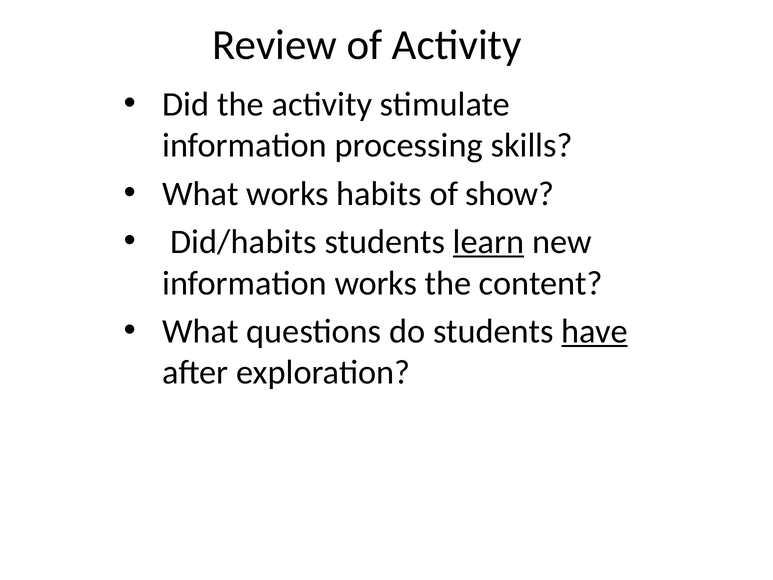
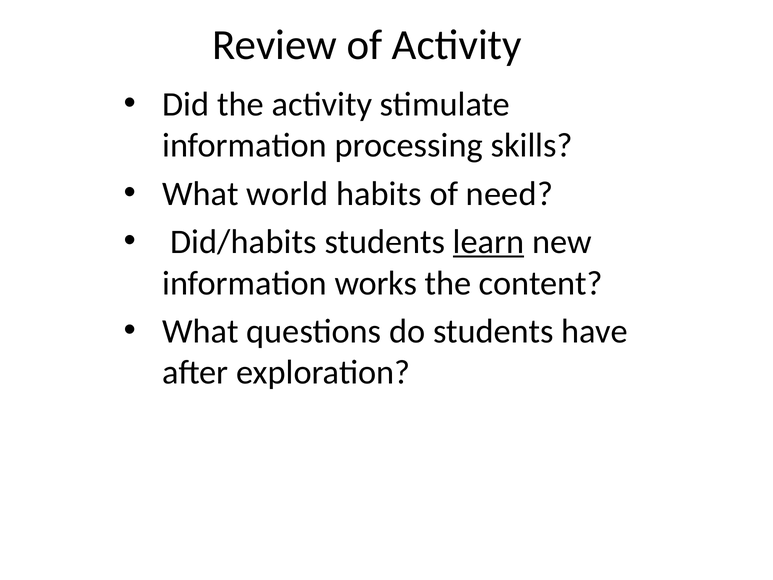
What works: works -> world
show: show -> need
have underline: present -> none
